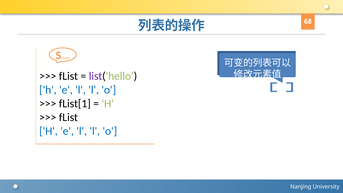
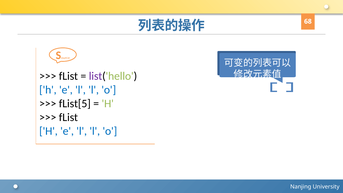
fList[1: fList[1 -> fList[5
